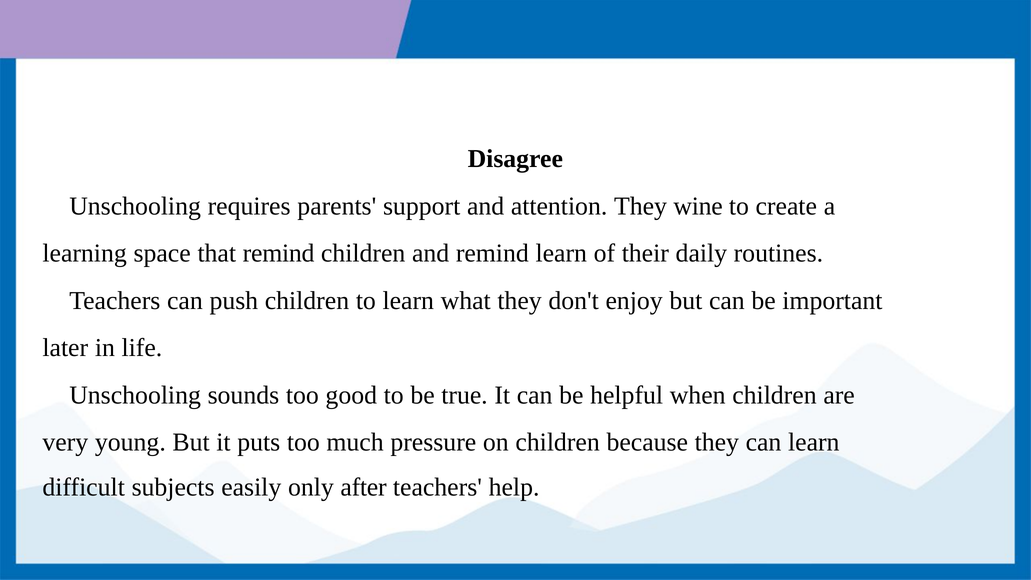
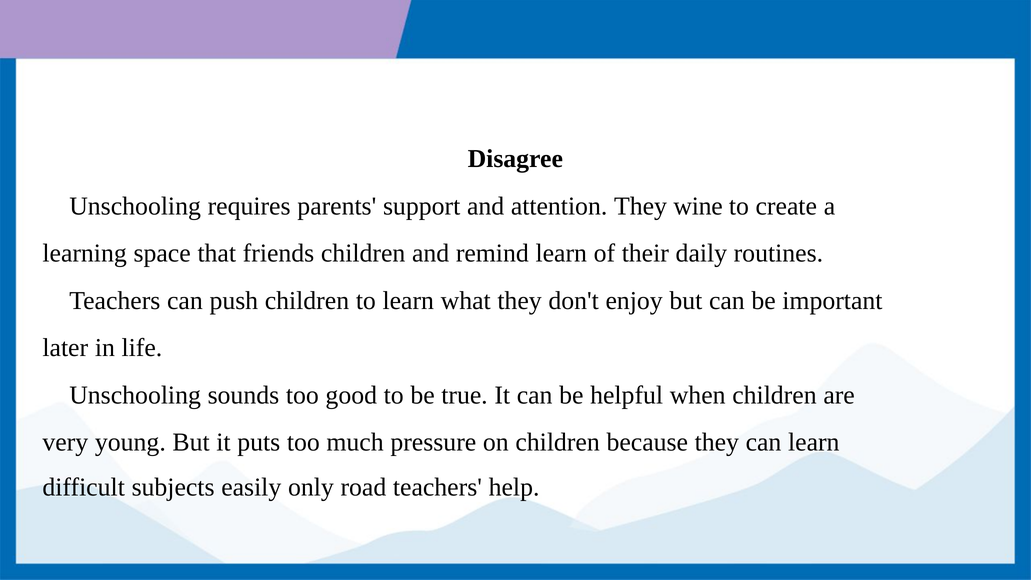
that remind: remind -> friends
after: after -> road
